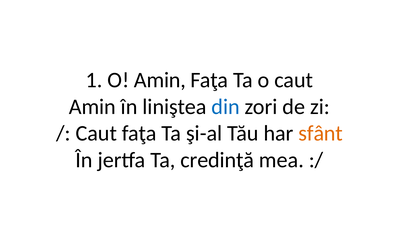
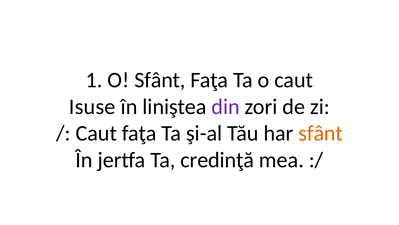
O Amin: Amin -> Sfânt
Amin at (92, 106): Amin -> Isuse
din colour: blue -> purple
